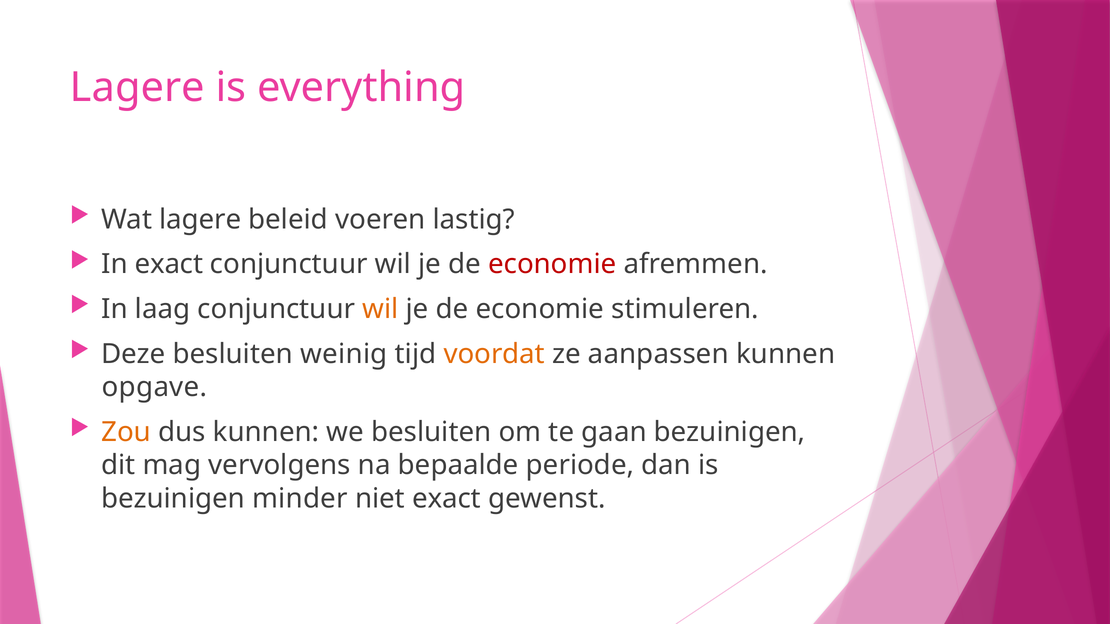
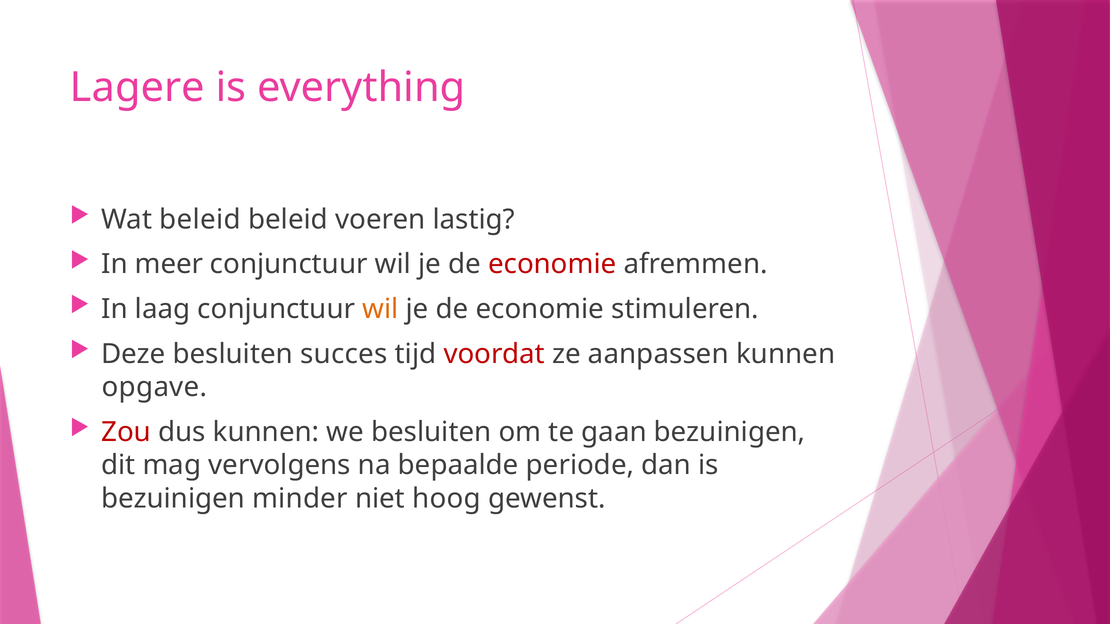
Wat lagere: lagere -> beleid
In exact: exact -> meer
weinig: weinig -> succes
voordat colour: orange -> red
Zou colour: orange -> red
niet exact: exact -> hoog
